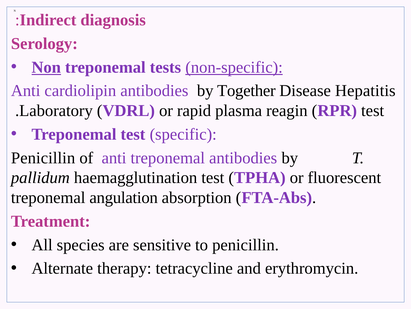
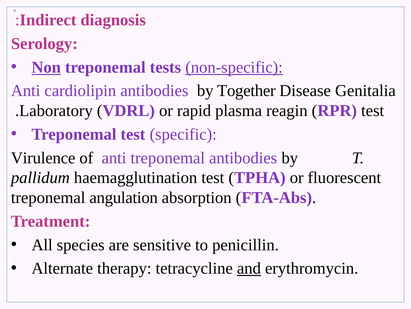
Hepatitis: Hepatitis -> Genitalia
Penicillin at (43, 157): Penicillin -> Virulence
and underline: none -> present
